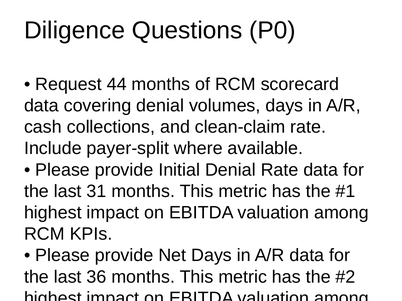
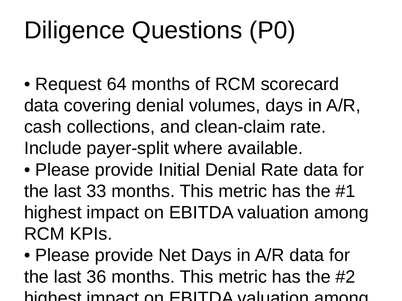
44: 44 -> 64
31: 31 -> 33
